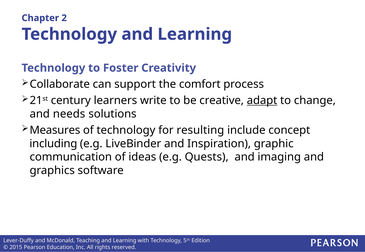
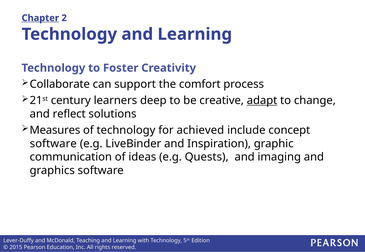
Chapter underline: none -> present
write: write -> deep
needs: needs -> reflect
resulting: resulting -> achieved
including at (53, 144): including -> software
